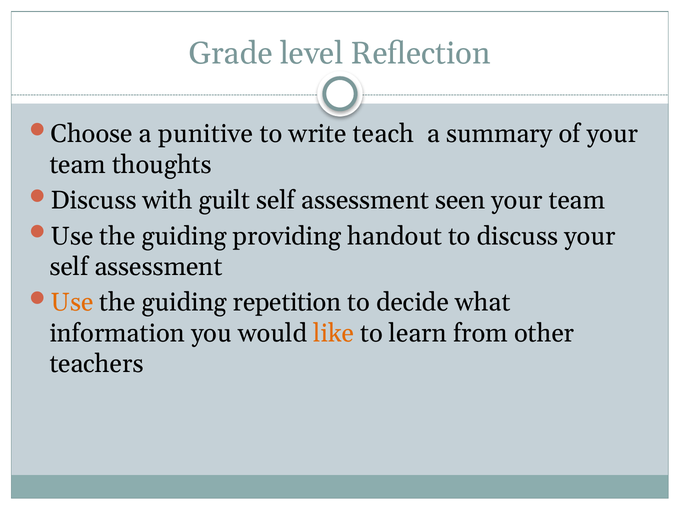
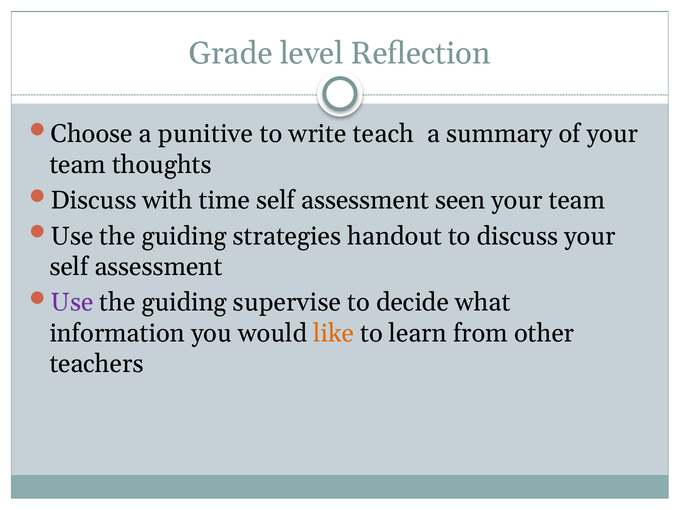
guilt: guilt -> time
providing: providing -> strategies
Use at (72, 302) colour: orange -> purple
repetition: repetition -> supervise
